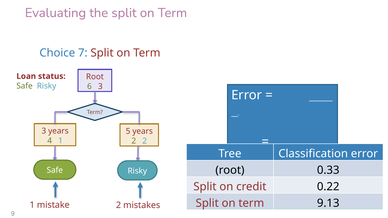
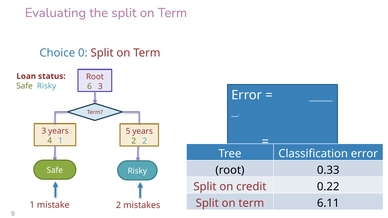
7: 7 -> 0
9.13: 9.13 -> 6.11
